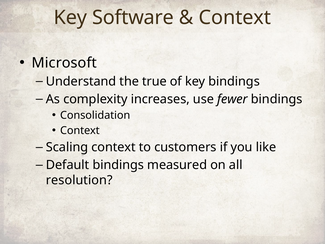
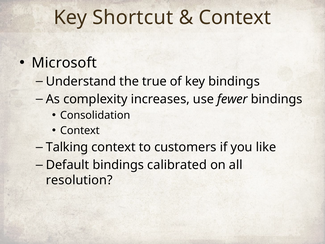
Software: Software -> Shortcut
Scaling: Scaling -> Talking
measured: measured -> calibrated
